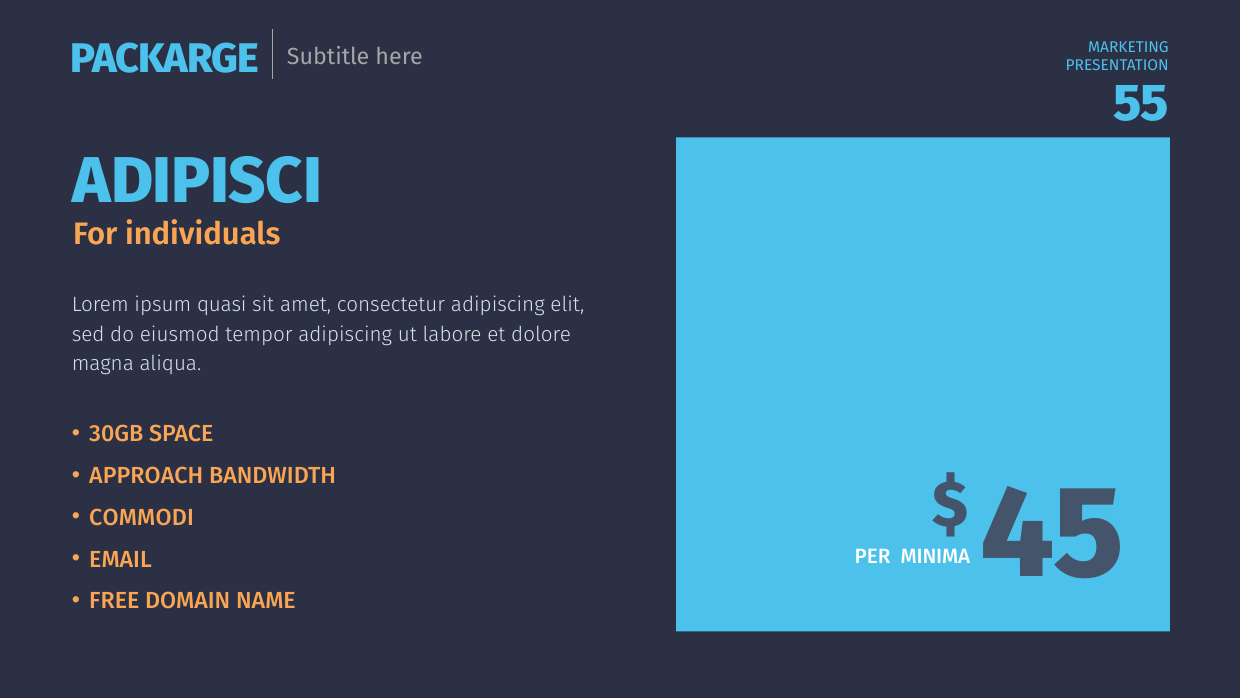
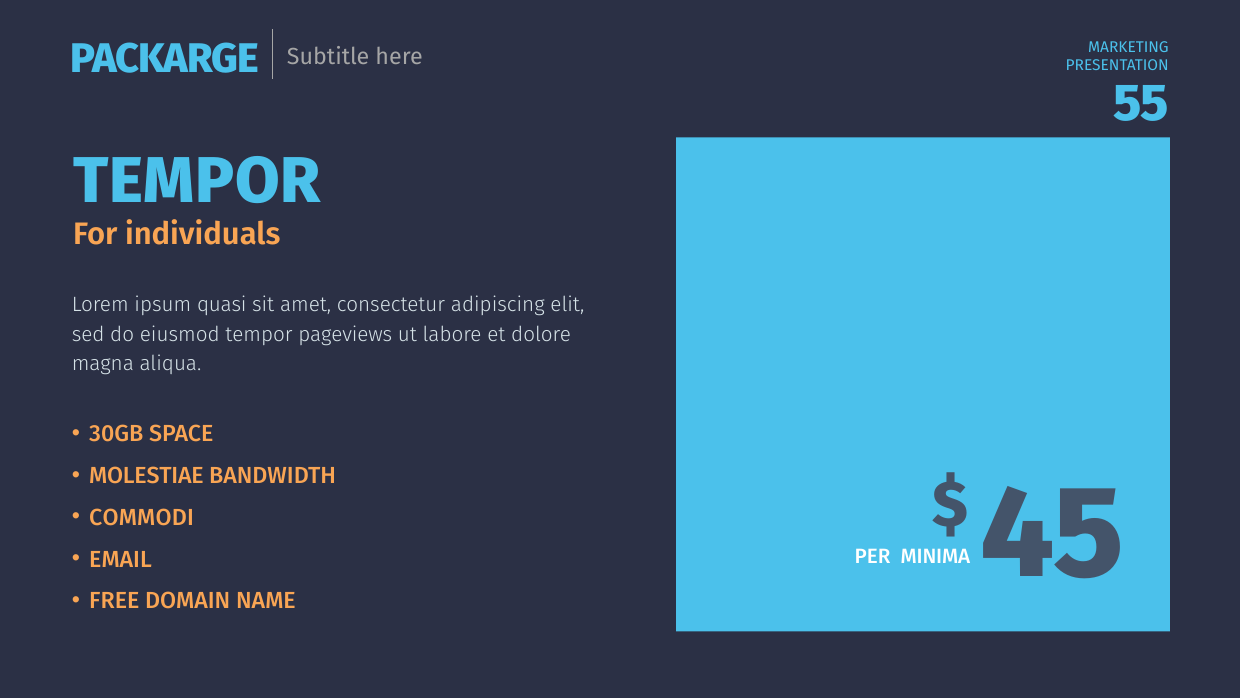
ADIPISCI at (197, 181): ADIPISCI -> TEMPOR
tempor adipiscing: adipiscing -> pageviews
APPROACH: APPROACH -> MOLESTIAE
